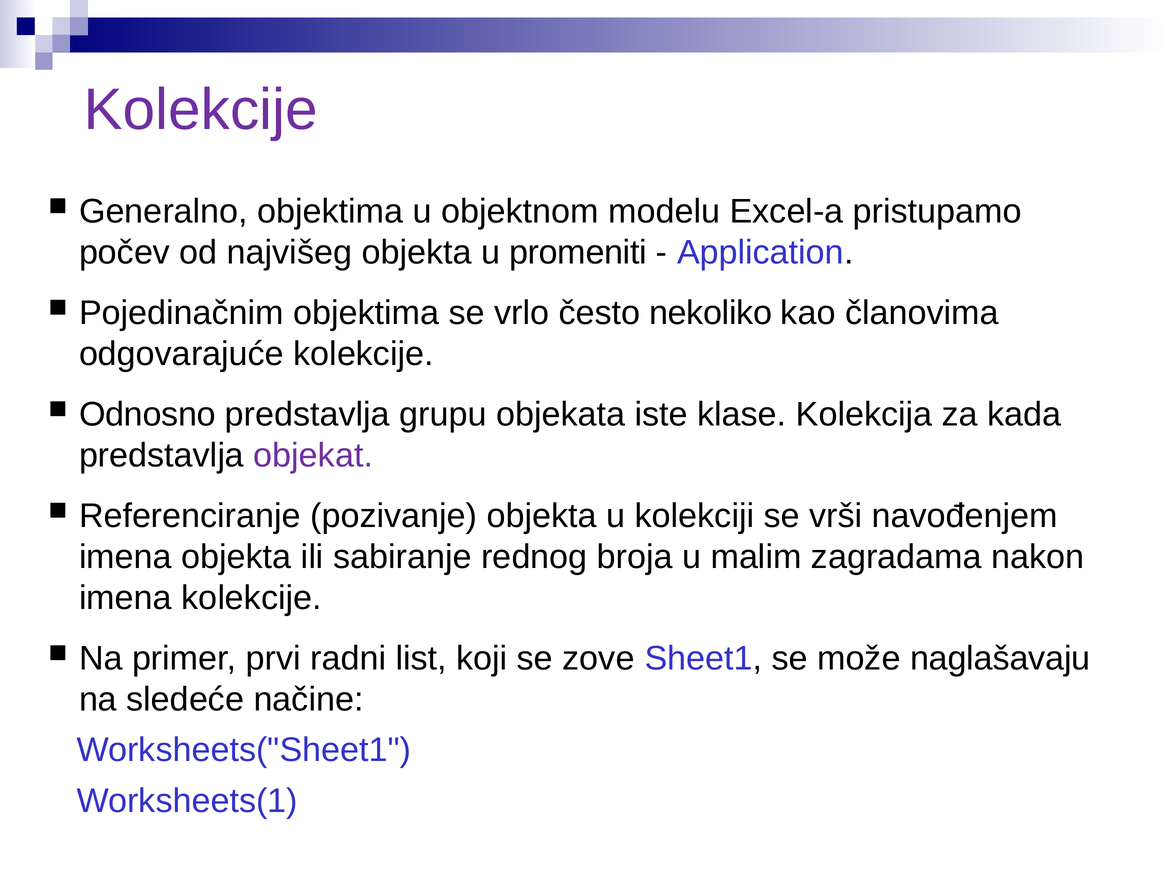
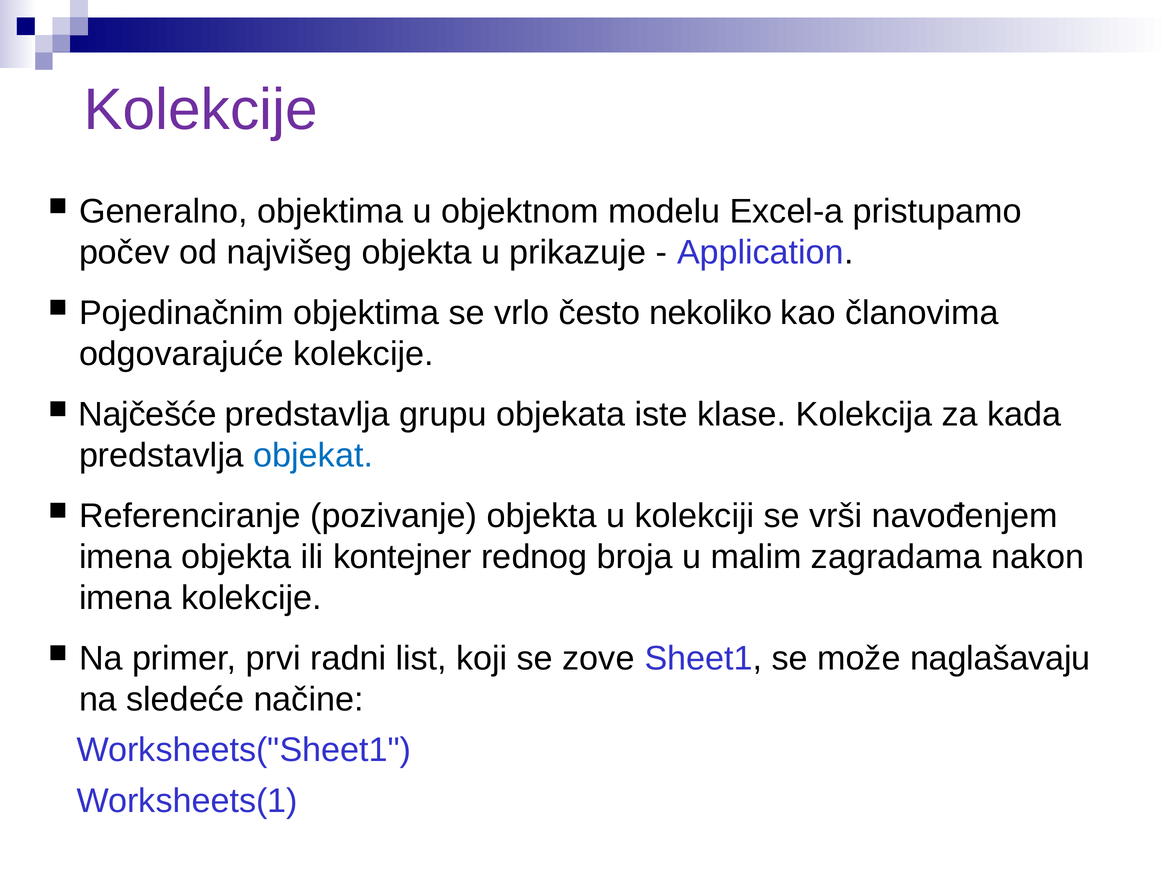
promeniti: promeniti -> prikazuje
Odnosno: Odnosno -> Najčešće
objekat colour: purple -> blue
sabiranje: sabiranje -> kontejner
